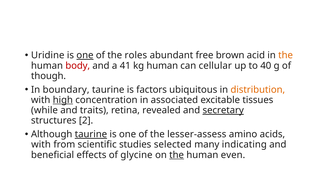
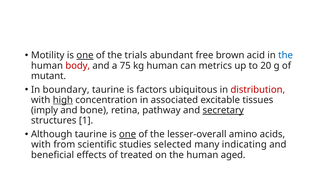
Uridine: Uridine -> Motility
roles: roles -> trials
the at (286, 55) colour: orange -> blue
41: 41 -> 75
cellular: cellular -> metrics
40: 40 -> 20
though: though -> mutant
distribution colour: orange -> red
while: while -> imply
traits: traits -> bone
revealed: revealed -> pathway
2: 2 -> 1
taurine at (91, 134) underline: present -> none
one at (128, 134) underline: none -> present
lesser-assess: lesser-assess -> lesser-overall
glycine: glycine -> treated
the at (177, 155) underline: present -> none
even: even -> aged
